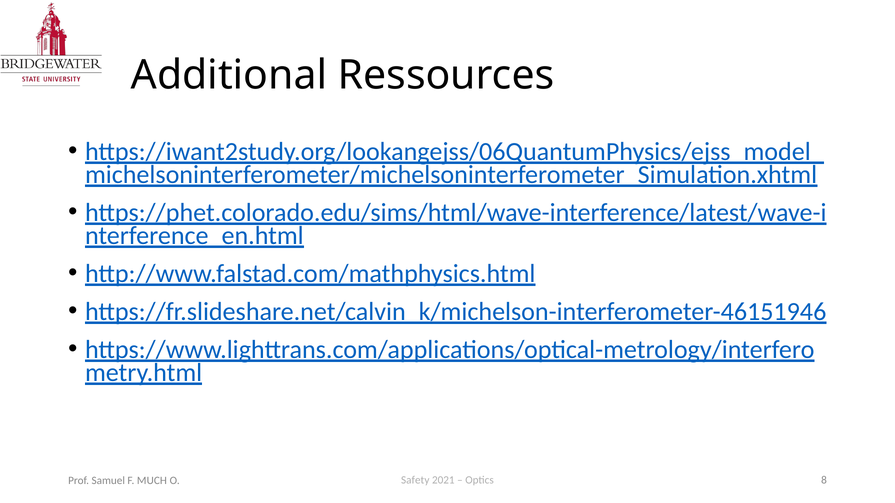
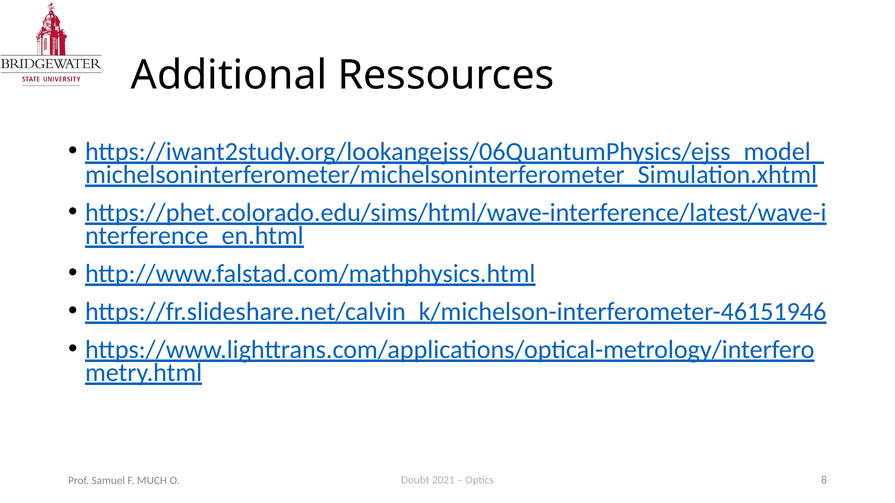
Safety: Safety -> Doubt
